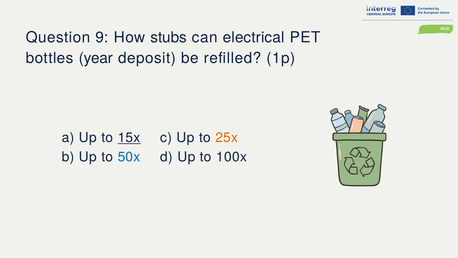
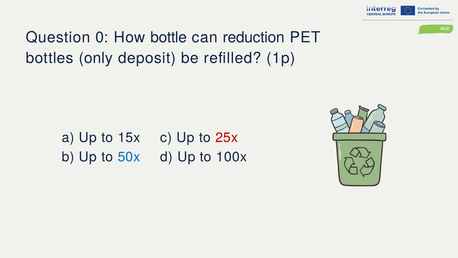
9: 9 -> 0
stubs: stubs -> bottle
electrical: electrical -> reduction
year: year -> only
25x colour: orange -> red
15x underline: present -> none
